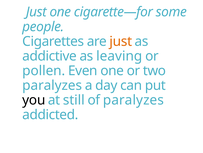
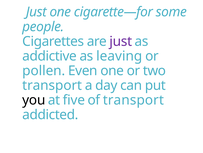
just at (121, 41) colour: orange -> purple
paralyzes at (52, 85): paralyzes -> transport
still: still -> five
of paralyzes: paralyzes -> transport
